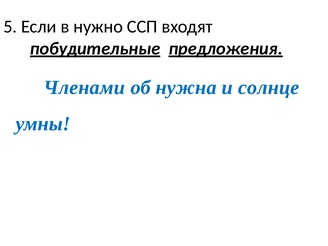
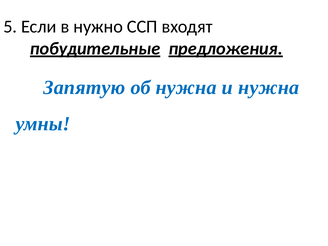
Членами: Членами -> Запятую
и солнце: солнце -> нужна
